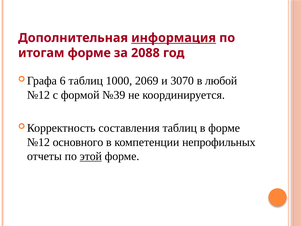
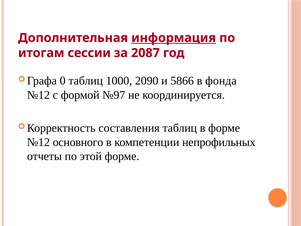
итогам форме: форме -> сессии
2088: 2088 -> 2087
6: 6 -> 0
2069: 2069 -> 2090
3070: 3070 -> 5866
любой: любой -> фонда
№39: №39 -> №97
этой underline: present -> none
